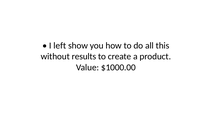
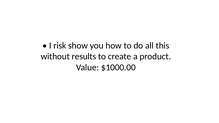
left: left -> risk
